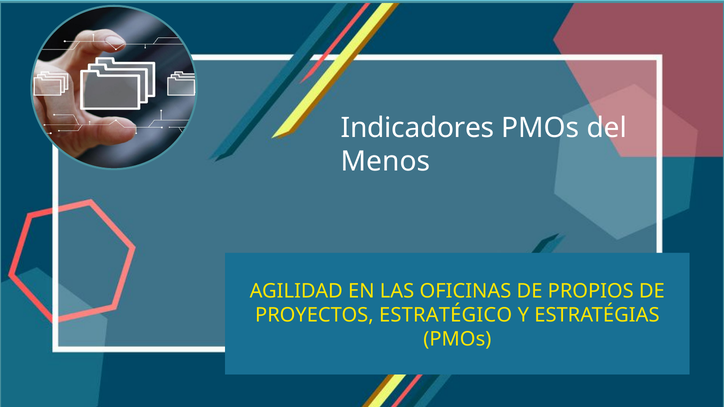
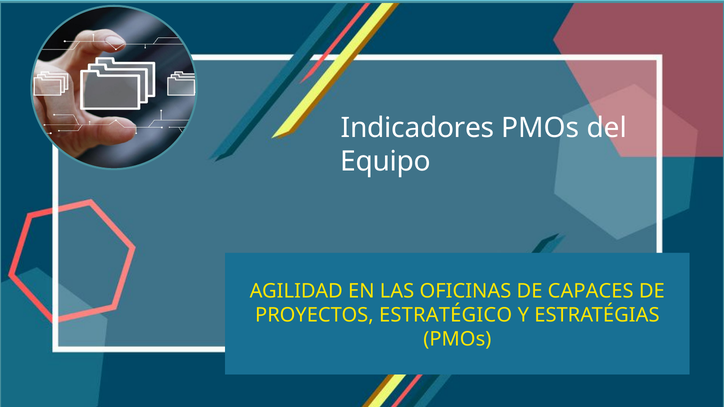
Menos: Menos -> Equipo
PROPIOS: PROPIOS -> CAPACES
